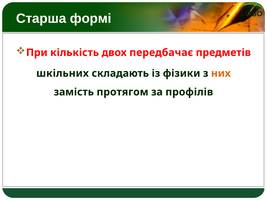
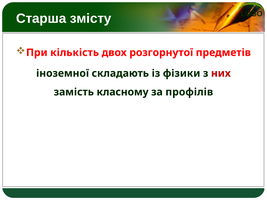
формі: формі -> змісту
передбачає: передбачає -> розгорнутої
шкільних: шкільних -> іноземної
них colour: orange -> red
протягом: протягом -> класному
